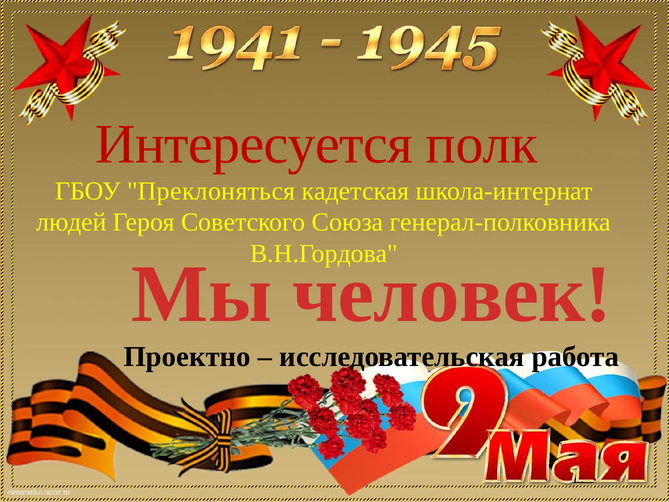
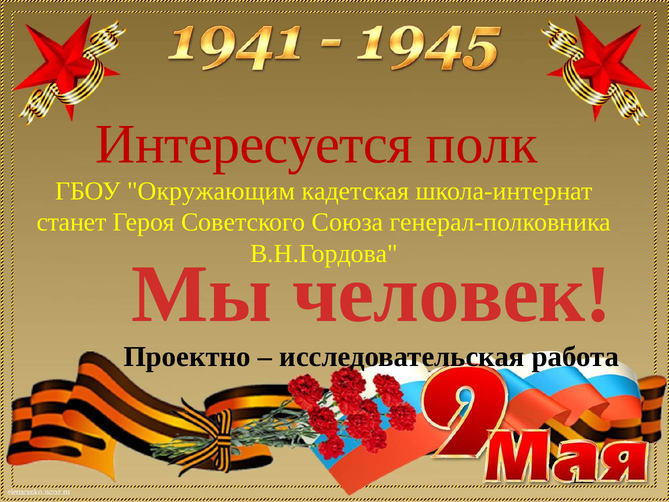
Преклоняться: Преклоняться -> Окружающим
людей: людей -> станет
